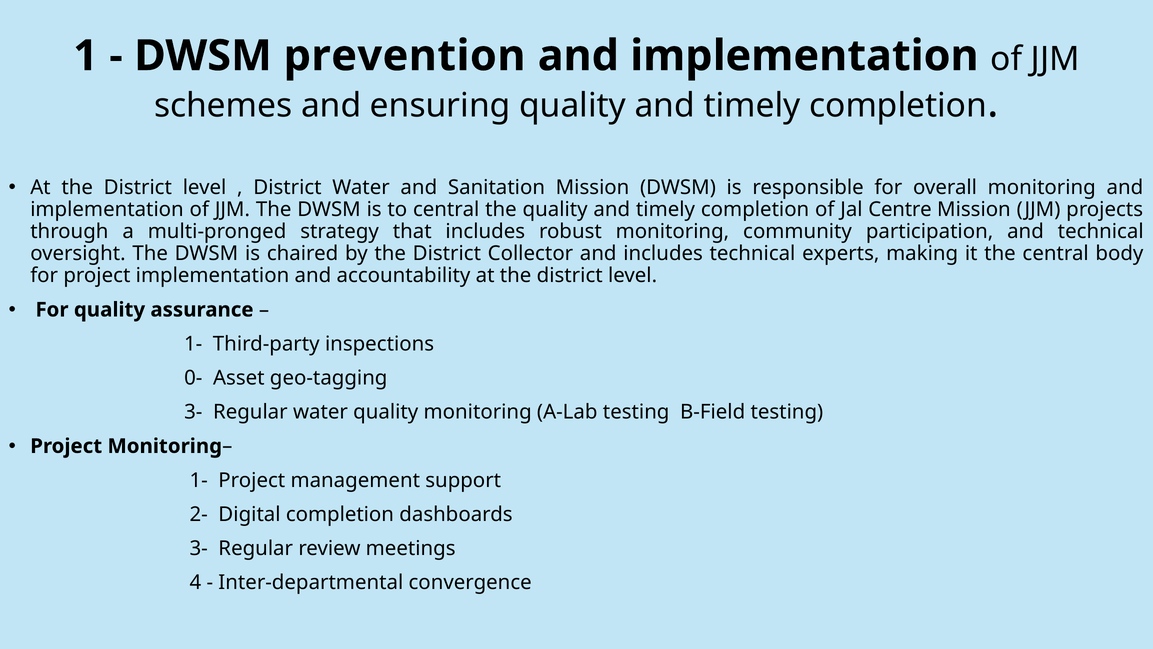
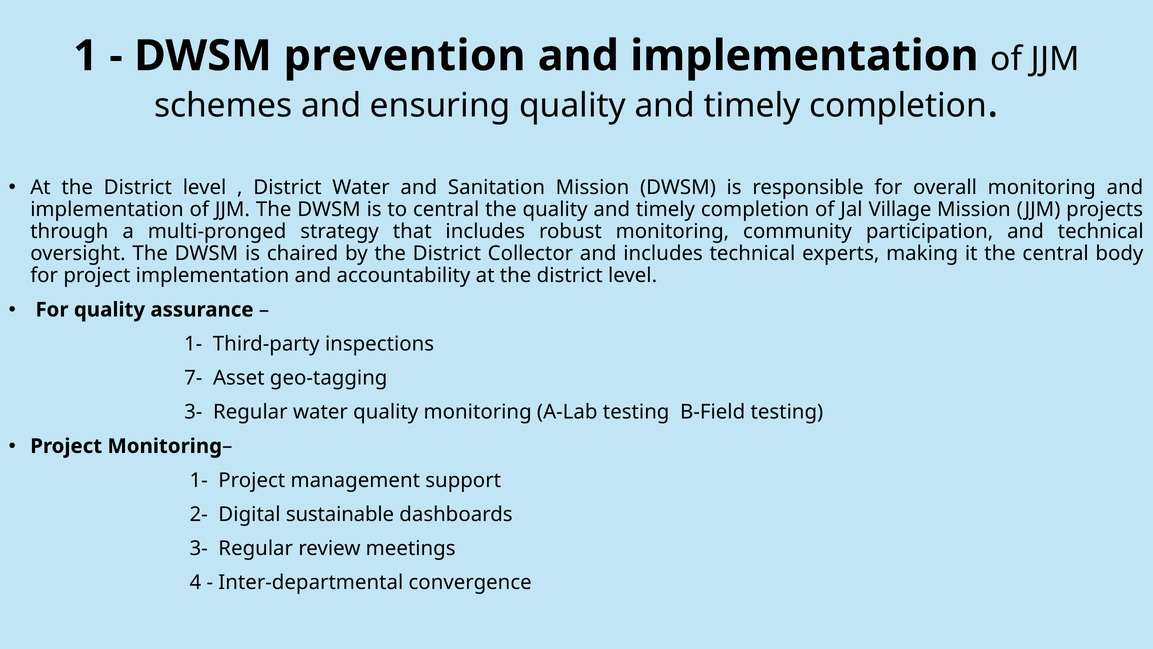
Centre: Centre -> Village
0-: 0- -> 7-
Digital completion: completion -> sustainable
